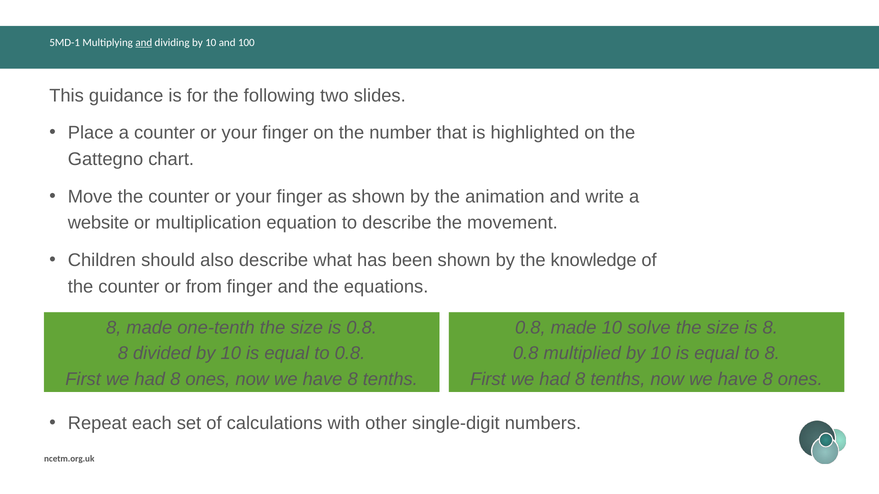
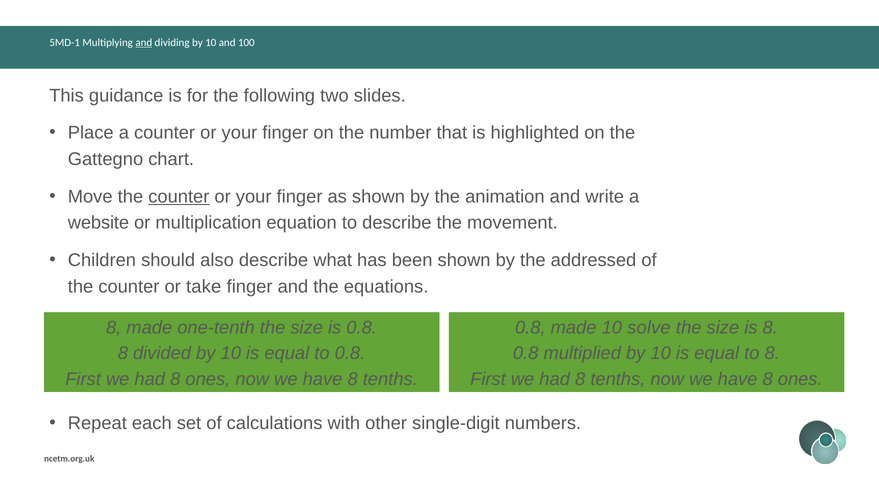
counter at (179, 197) underline: none -> present
knowledge: knowledge -> addressed
from: from -> take
